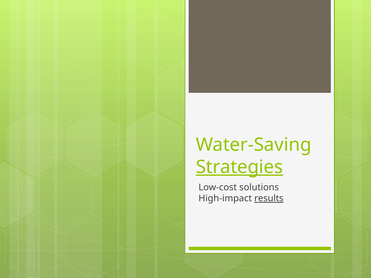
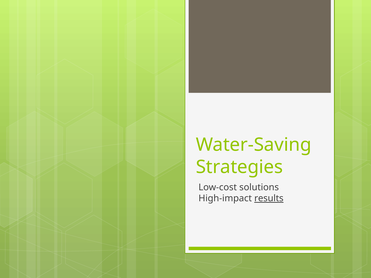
Strategies underline: present -> none
